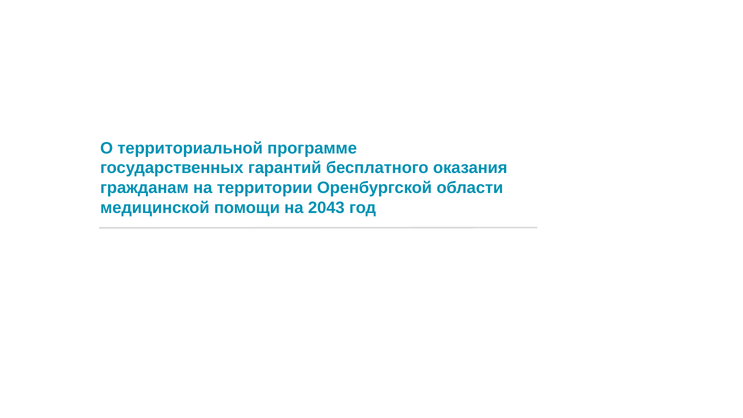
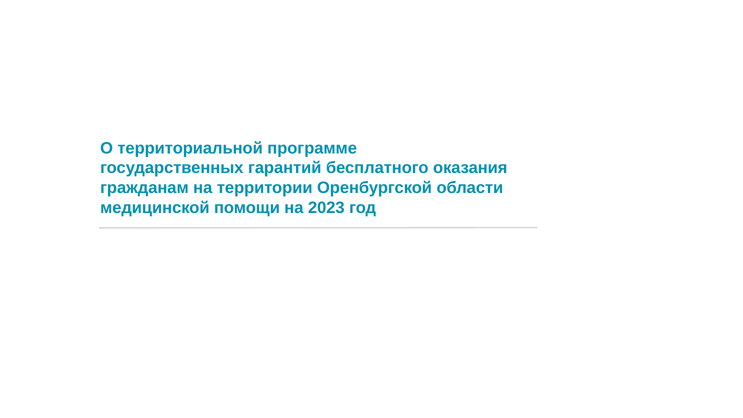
2043: 2043 -> 2023
